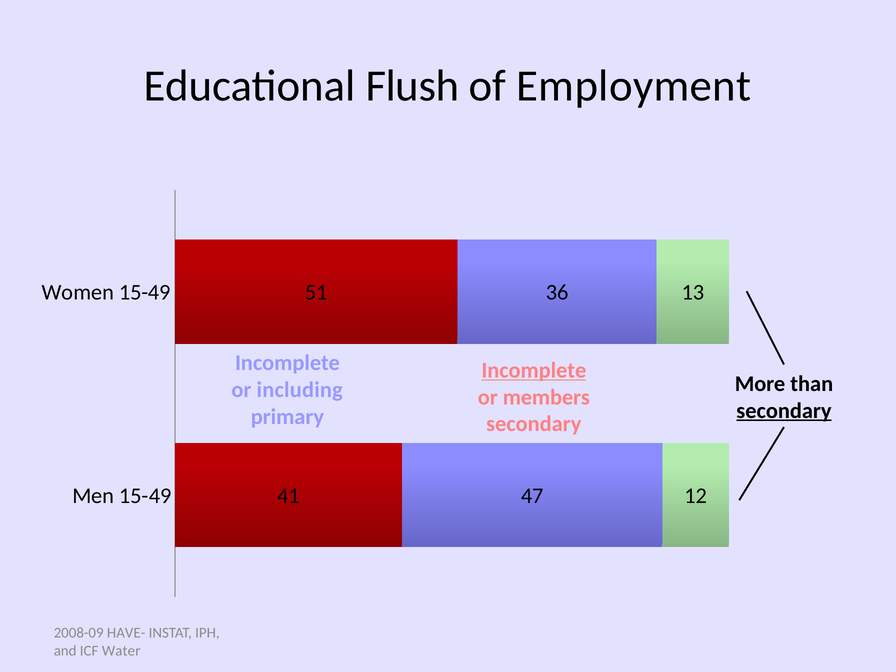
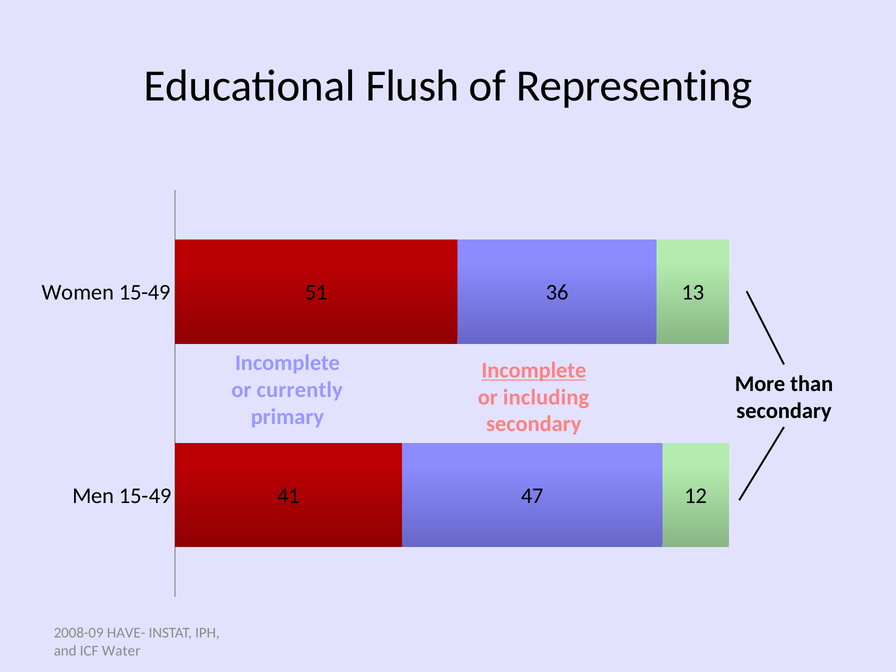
Employment: Employment -> Representing
including: including -> currently
members: members -> including
secondary at (784, 411) underline: present -> none
